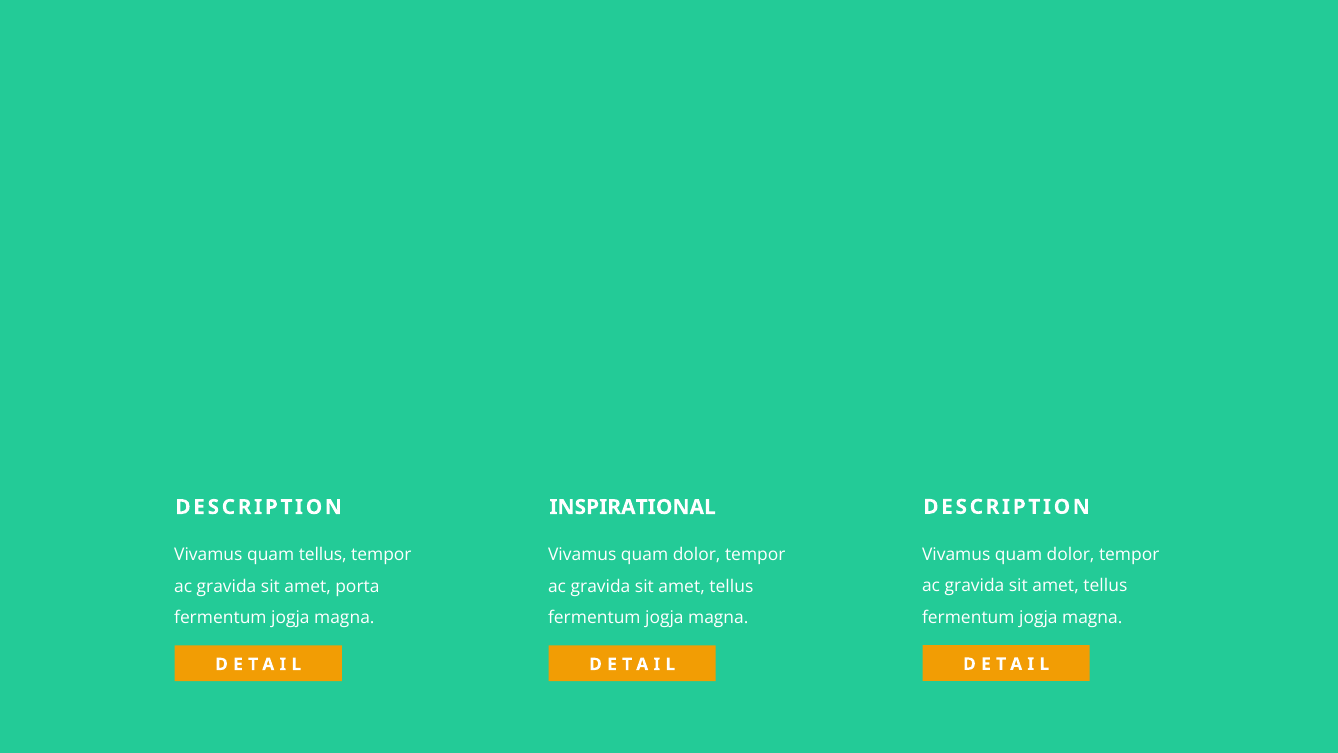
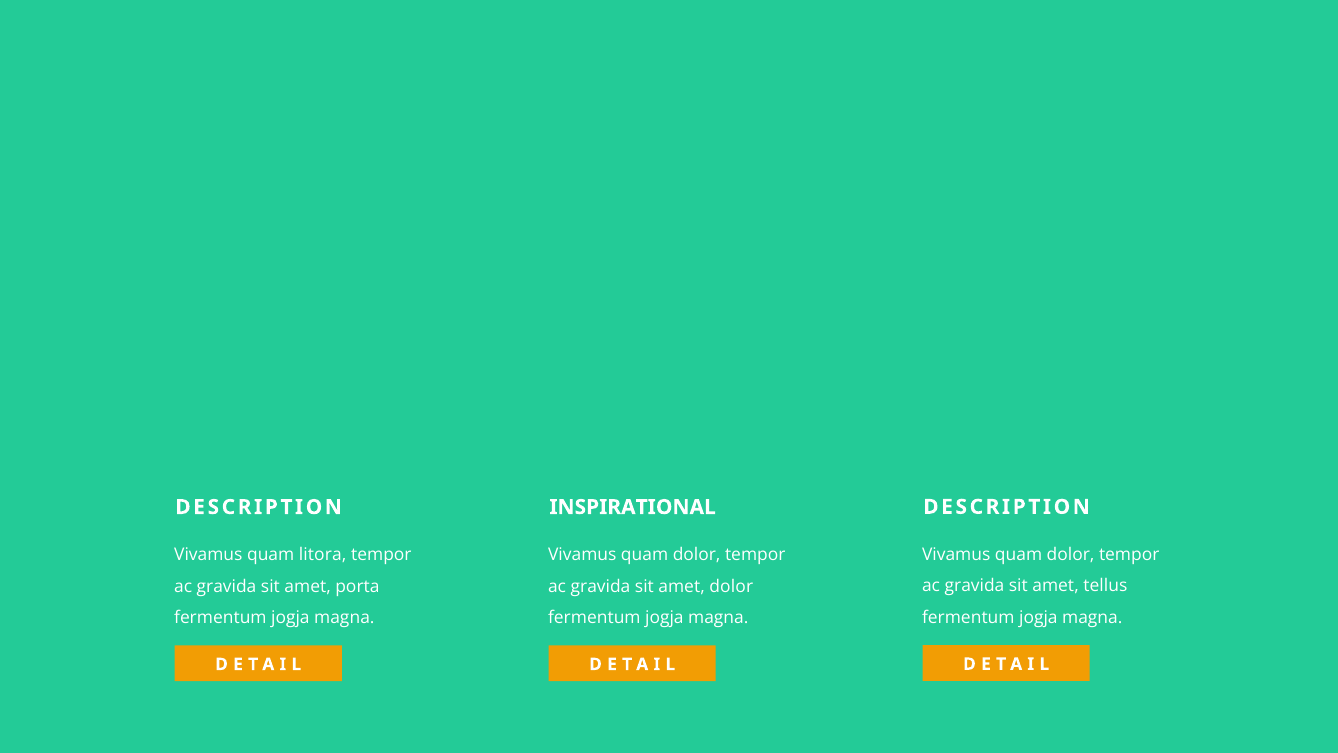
quam tellus: tellus -> litora
tellus at (731, 586): tellus -> dolor
